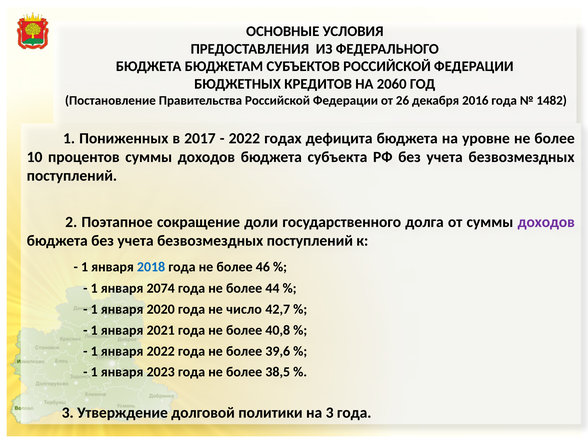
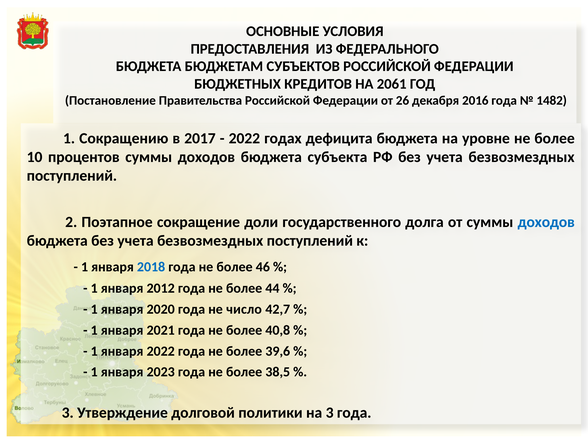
2060: 2060 -> 2061
Пониженных: Пониженных -> Сокращению
доходов at (546, 222) colour: purple -> blue
2074: 2074 -> 2012
